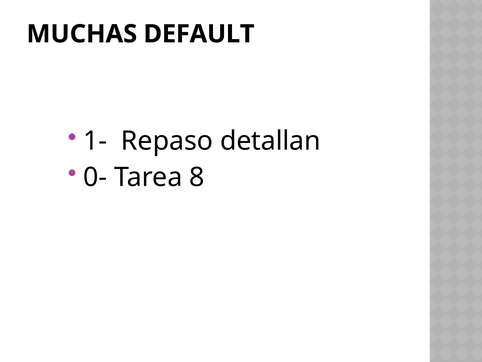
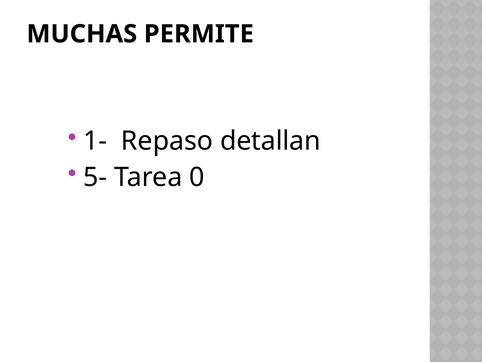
DEFAULT: DEFAULT -> PERMITE
0-: 0- -> 5-
8: 8 -> 0
